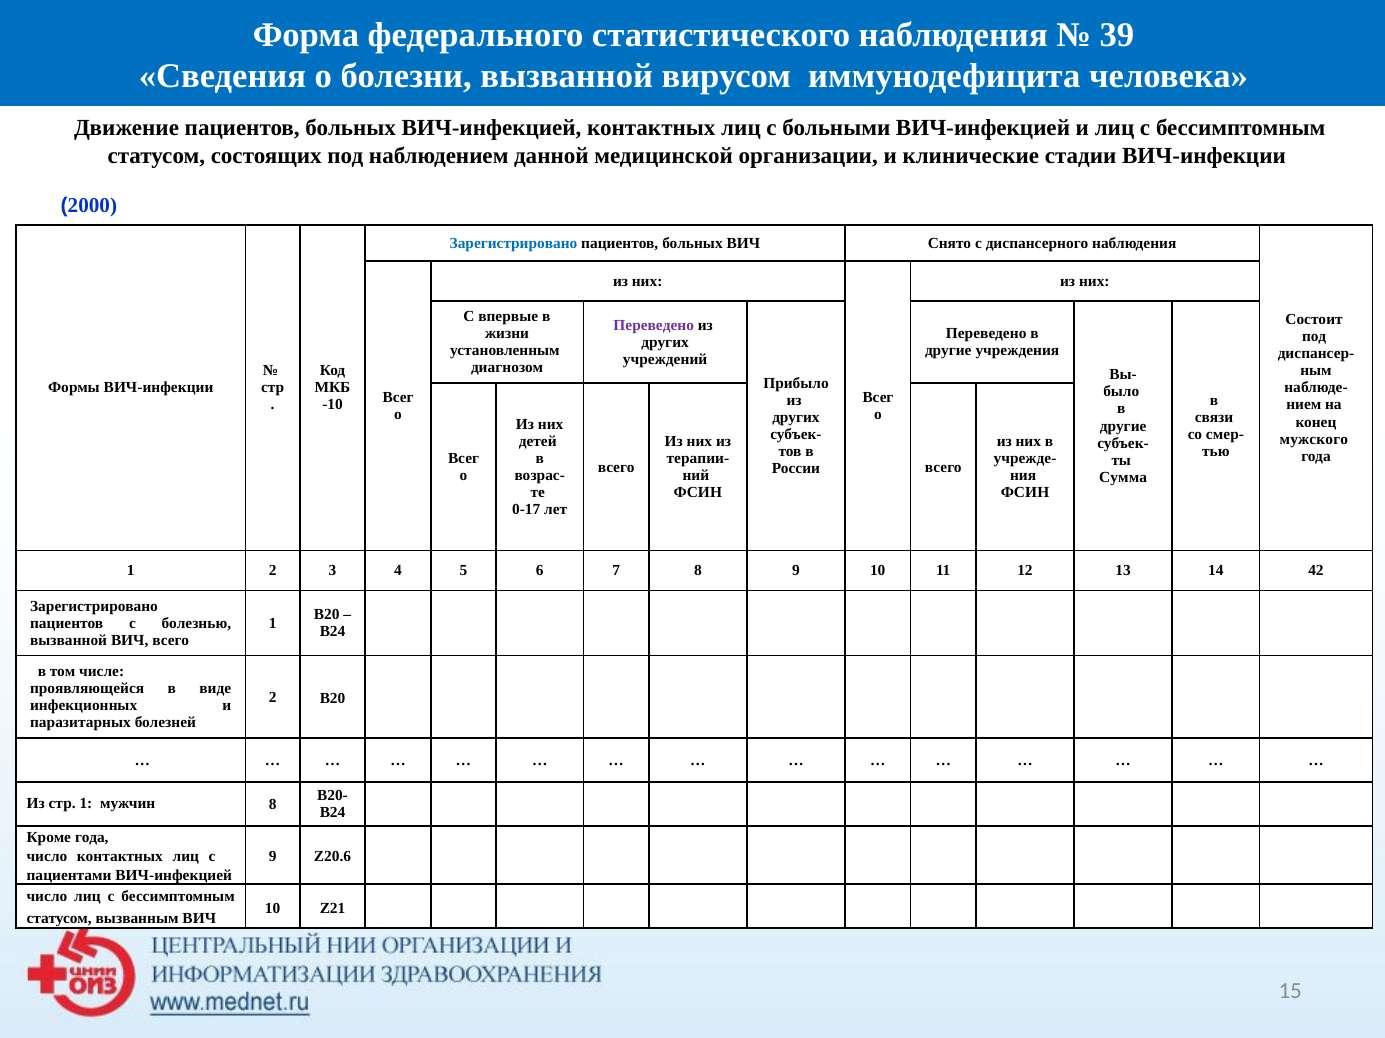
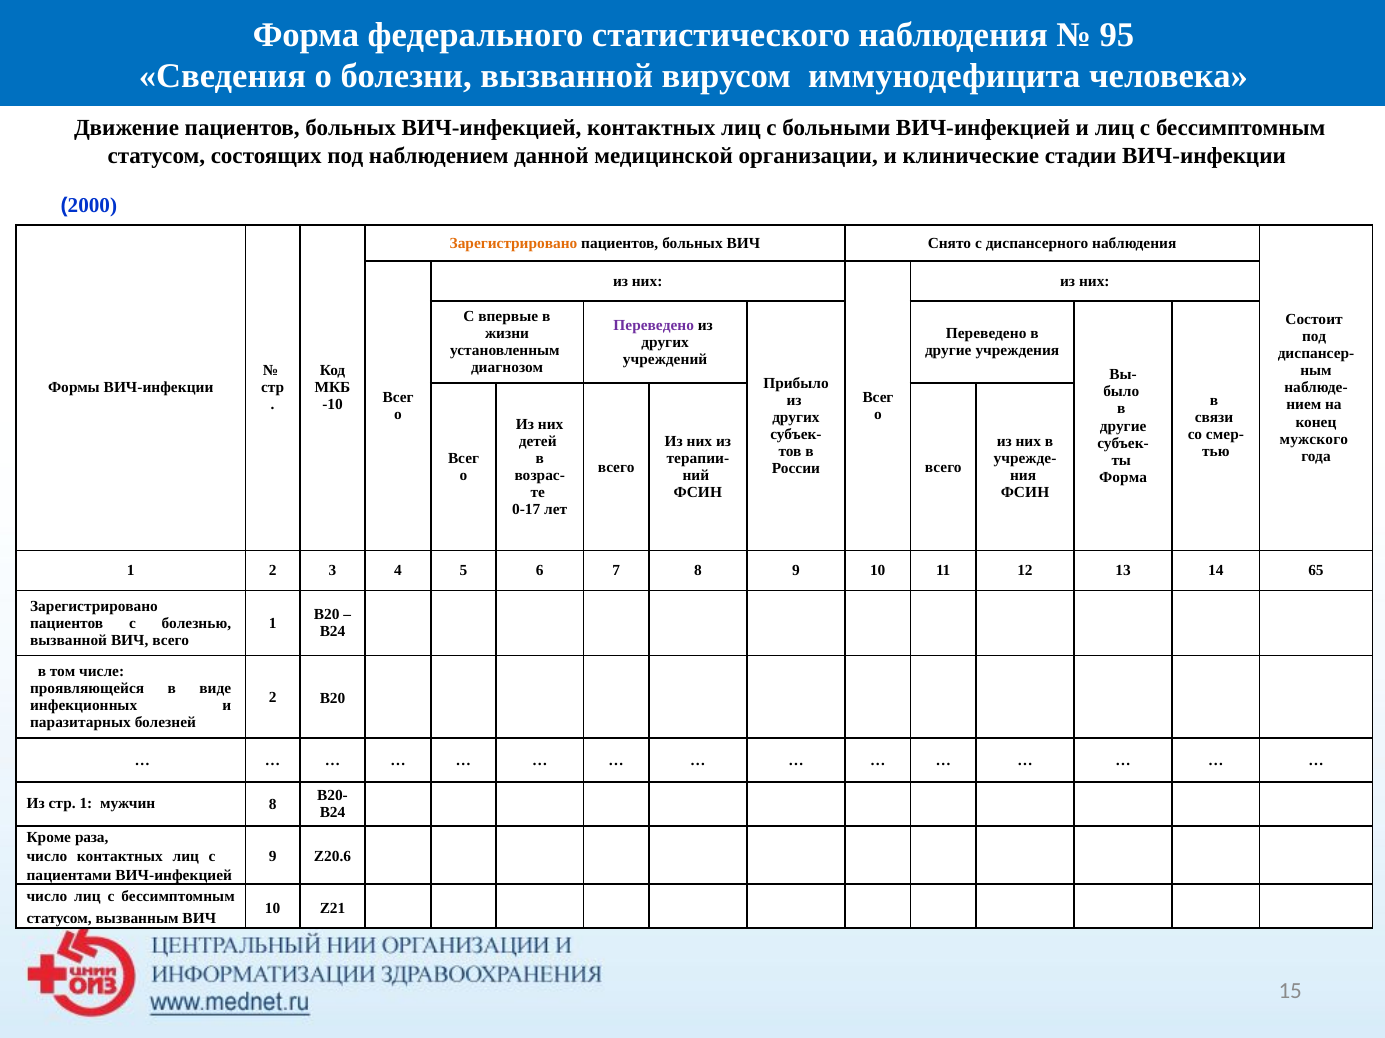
39: 39 -> 95
Зарегистрировано at (513, 243) colour: blue -> orange
Сумма at (1123, 477): Сумма -> Форма
42: 42 -> 65
Кроме года: года -> раза
